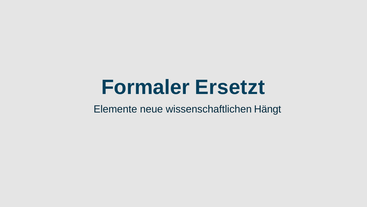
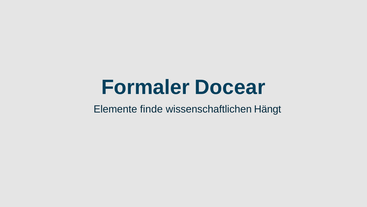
Ersetzt: Ersetzt -> Docear
neue: neue -> finde
